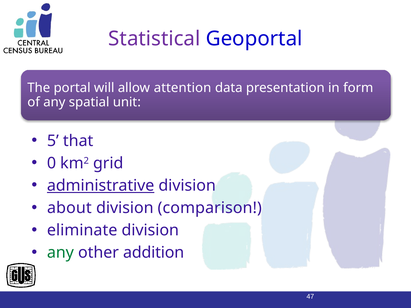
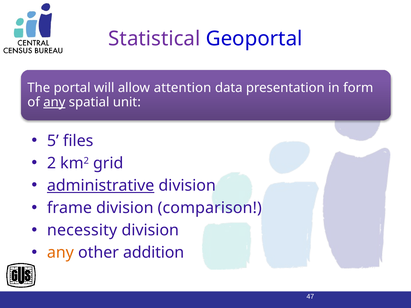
any at (54, 102) underline: none -> present
that: that -> files
0: 0 -> 2
about: about -> frame
eliminate: eliminate -> necessity
any at (60, 253) colour: green -> orange
